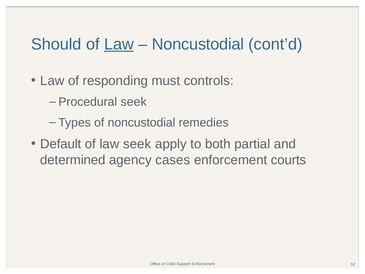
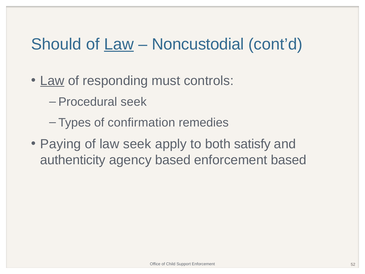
Law at (52, 81) underline: none -> present
of noncustodial: noncustodial -> confirmation
Default: Default -> Paying
partial: partial -> satisfy
determined: determined -> authenticity
agency cases: cases -> based
enforcement courts: courts -> based
